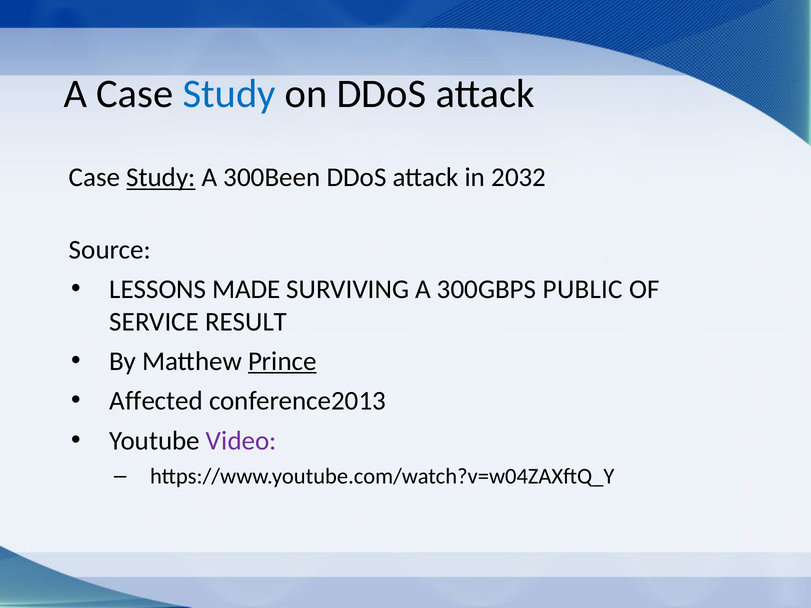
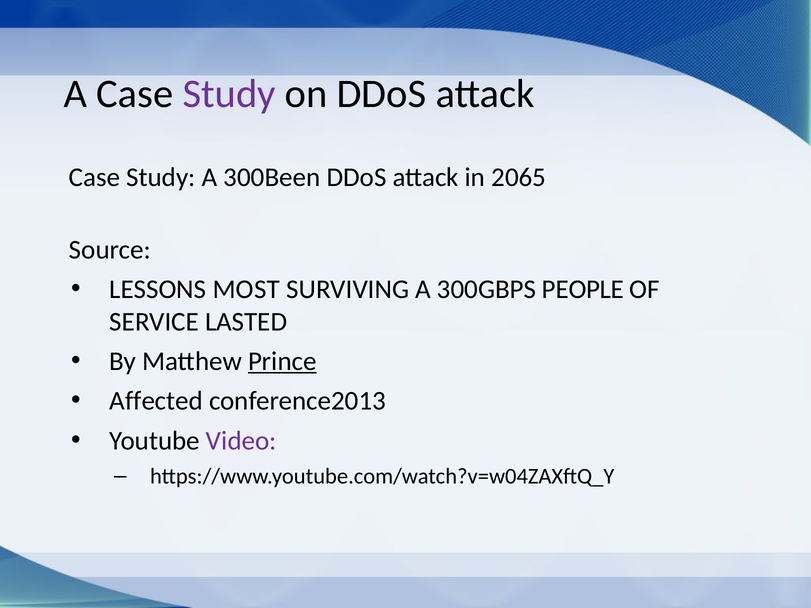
Study at (229, 94) colour: blue -> purple
Study at (161, 178) underline: present -> none
2032: 2032 -> 2065
MADE: MADE -> MOST
PUBLIC: PUBLIC -> PEOPLE
RESULT: RESULT -> LASTED
